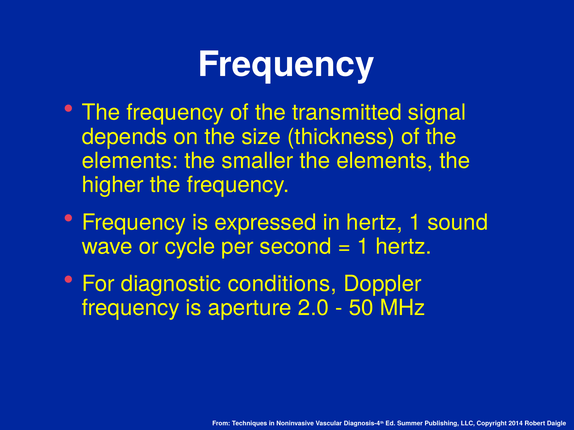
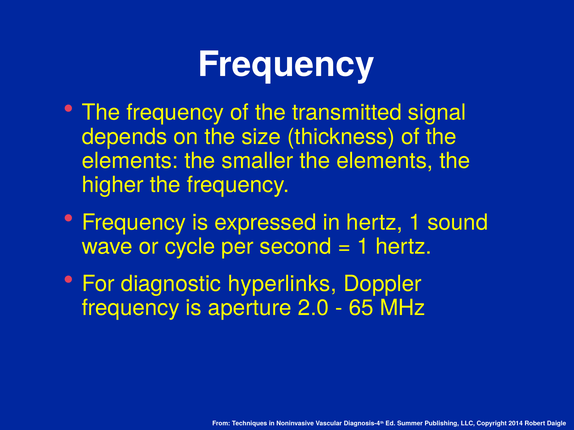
conditions: conditions -> hyperlinks
50: 50 -> 65
